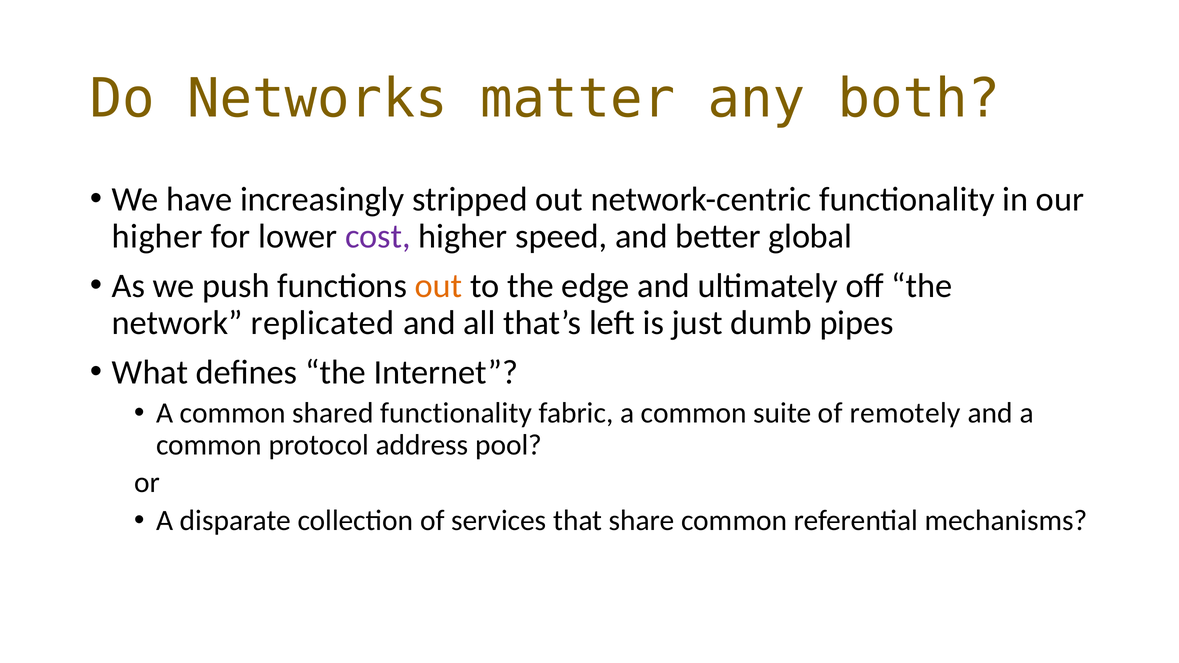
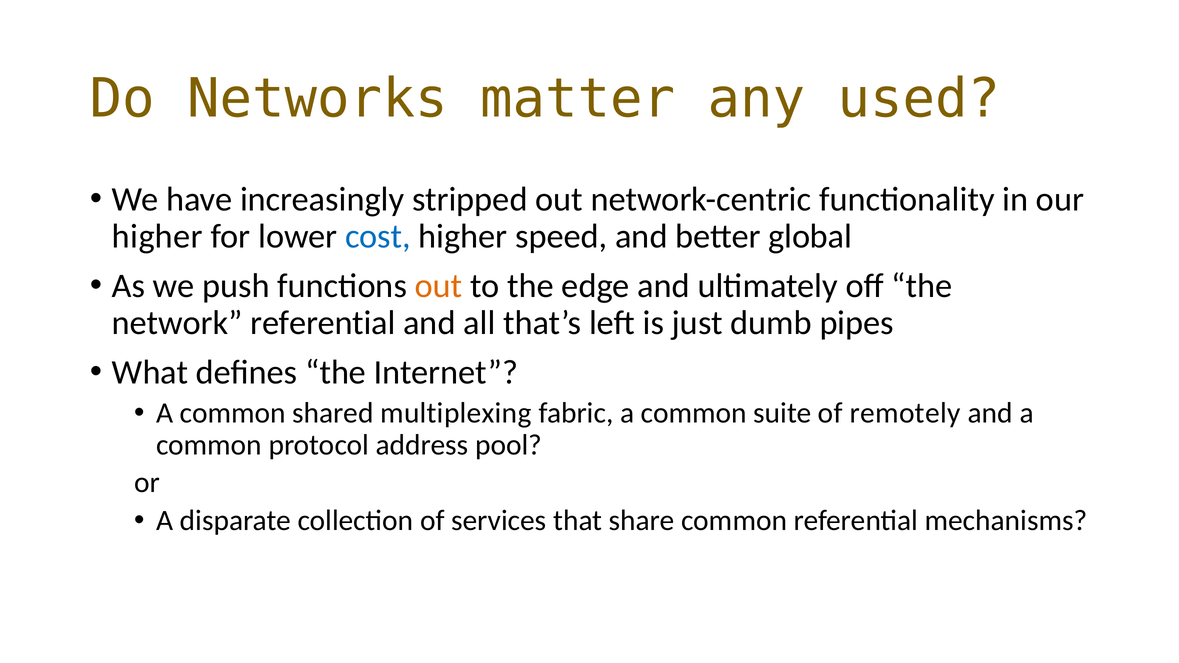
both: both -> used
cost colour: purple -> blue
network replicated: replicated -> referential
shared functionality: functionality -> multiplexing
